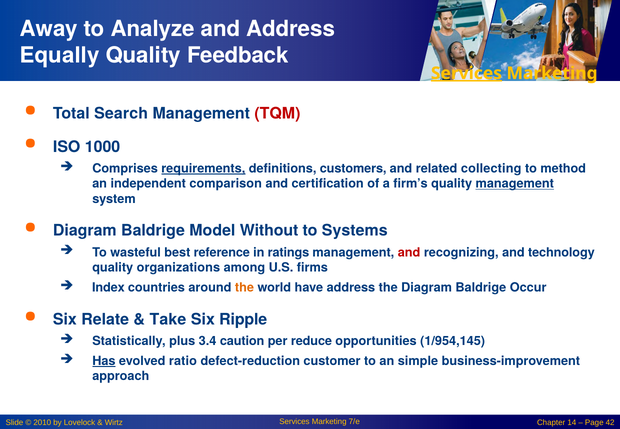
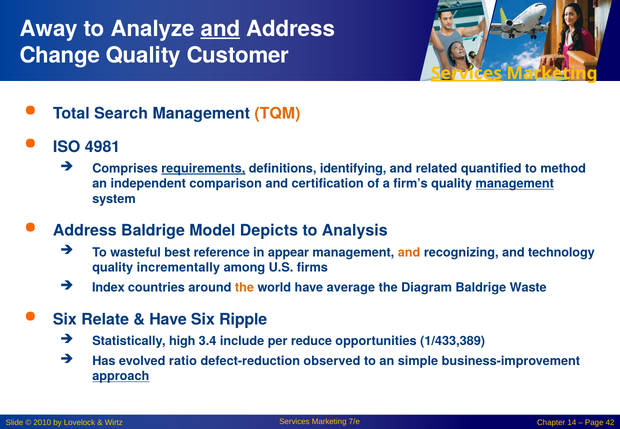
and at (220, 29) underline: none -> present
Equally: Equally -> Change
Feedback: Feedback -> Customer
TQM colour: red -> orange
1000: 1000 -> 4981
customers: customers -> identifying
collecting: collecting -> quantified
Diagram at (85, 231): Diagram -> Address
Without: Without -> Depicts
Systems: Systems -> Analysis
ratings: ratings -> appear
and at (409, 253) colour: red -> orange
organizations: organizations -> incrementally
have address: address -> average
Occur: Occur -> Waste
Take at (168, 320): Take -> Have
plus: plus -> high
caution: caution -> include
1/954,145: 1/954,145 -> 1/433,389
Has underline: present -> none
customer: customer -> observed
approach underline: none -> present
